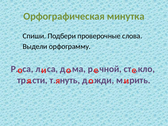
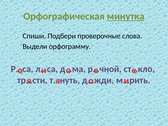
минутка underline: none -> present
